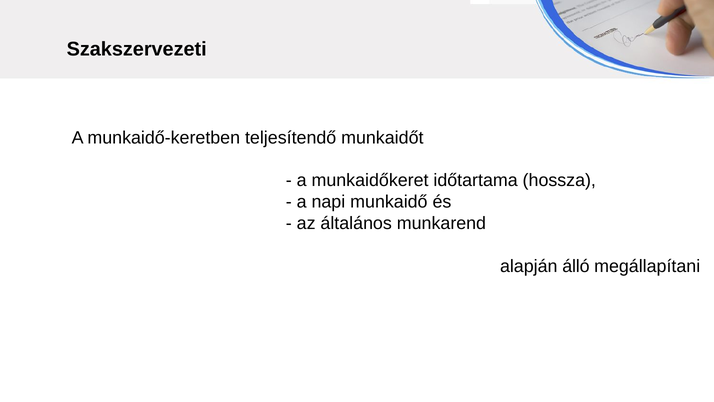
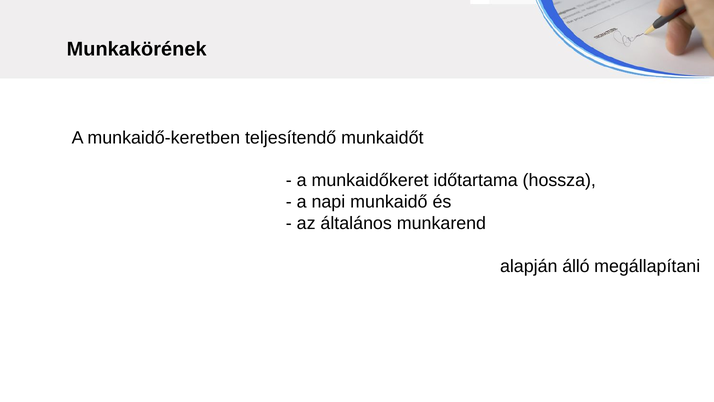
Szakszervezeti: Szakszervezeti -> Munkakörének
